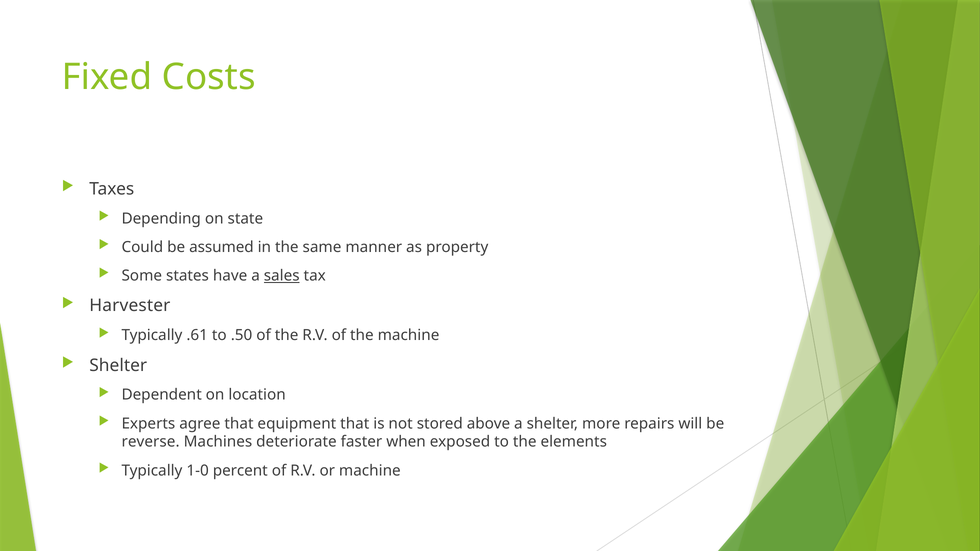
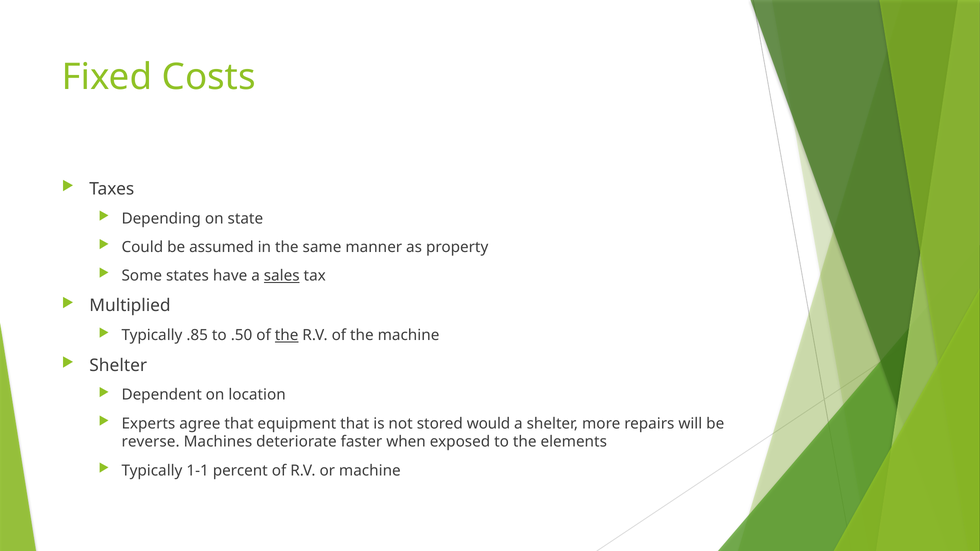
Harvester: Harvester -> Multiplied
.61: .61 -> .85
the at (287, 335) underline: none -> present
above: above -> would
1-0: 1-0 -> 1-1
